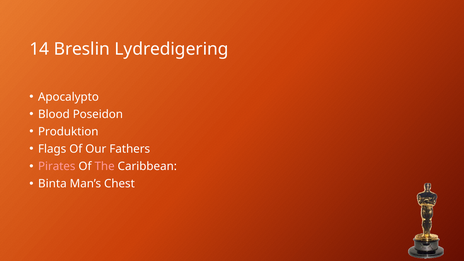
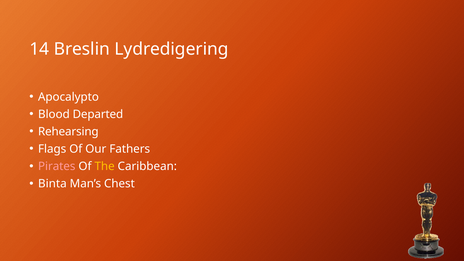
Poseidon: Poseidon -> Departed
Produktion: Produktion -> Rehearsing
The colour: pink -> yellow
